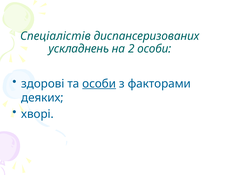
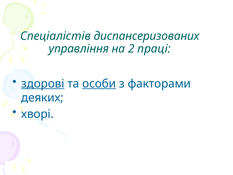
ускладнень: ускладнень -> управління
2 особи: особи -> праці
здорові underline: none -> present
